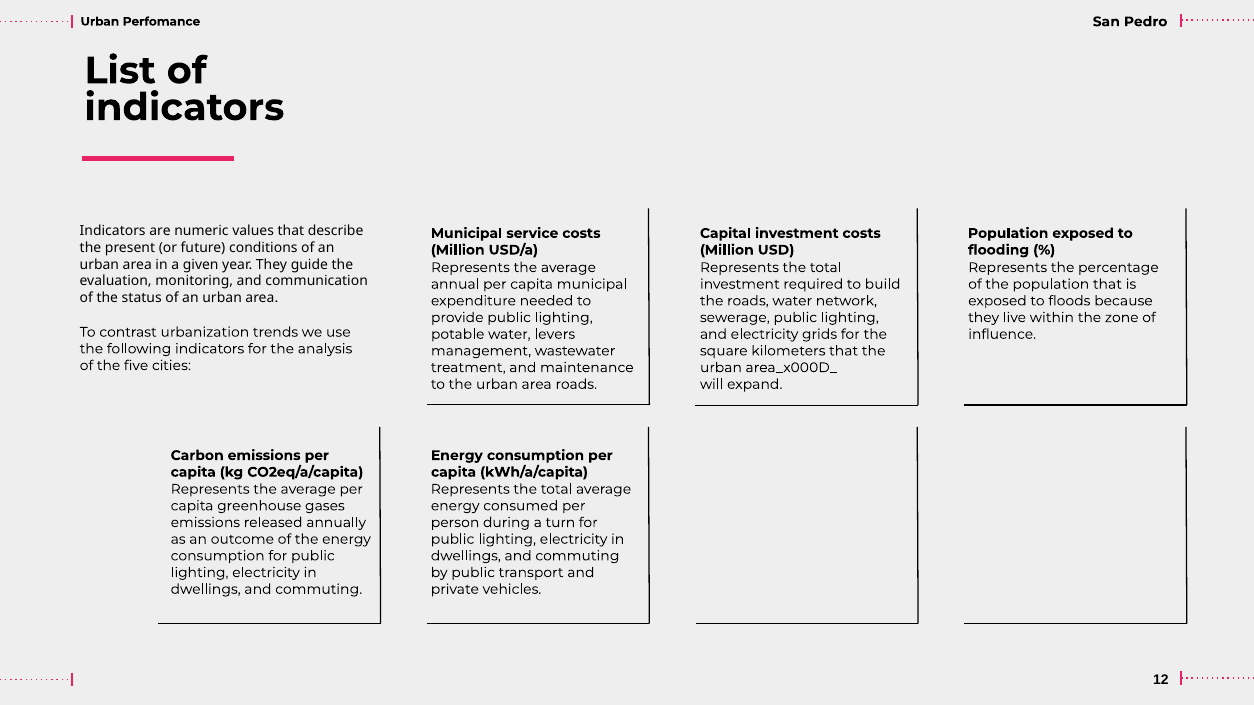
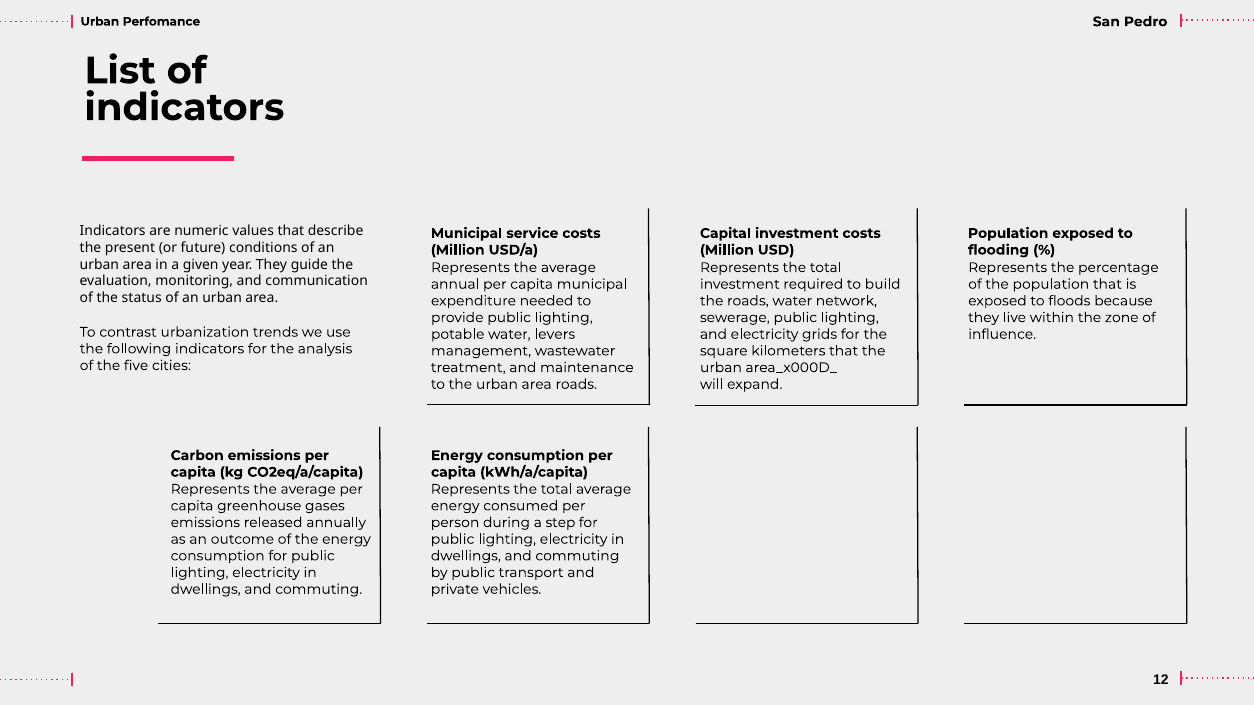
turn: turn -> step
